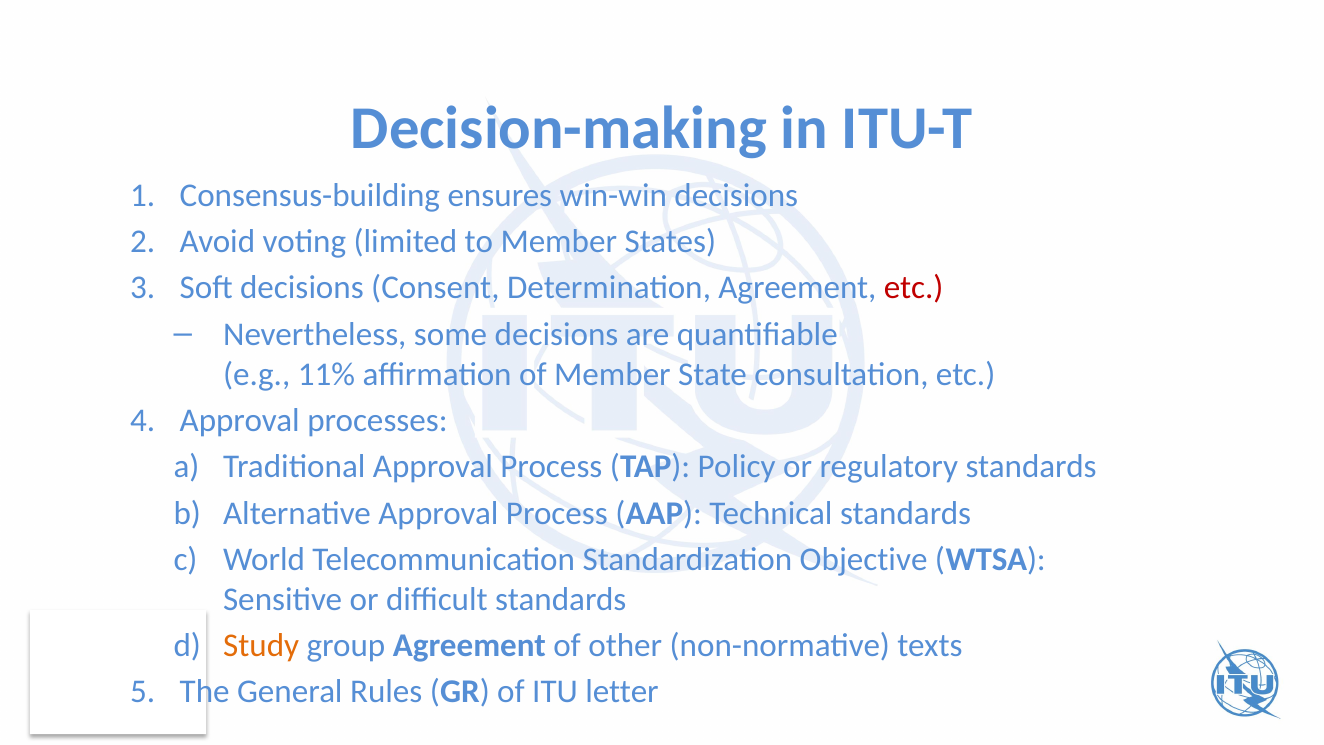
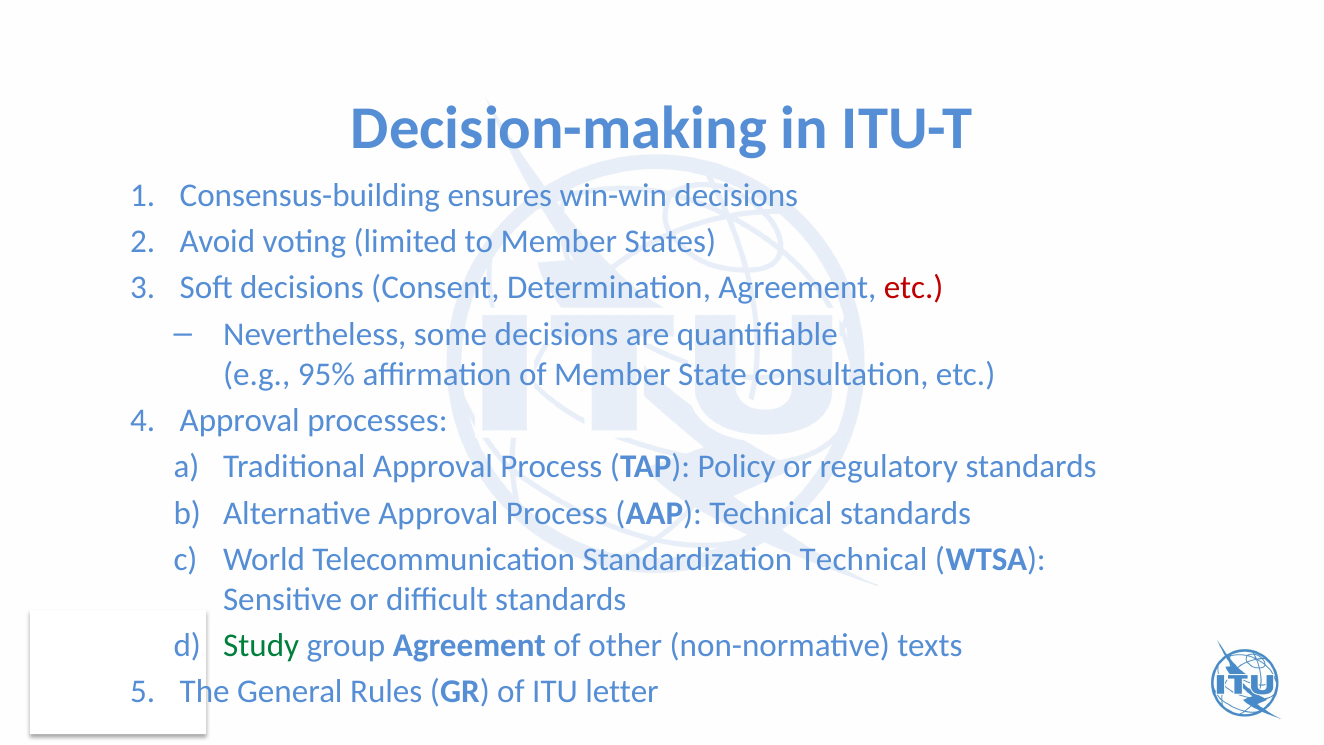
11%: 11% -> 95%
Standardization Objective: Objective -> Technical
Study colour: orange -> green
